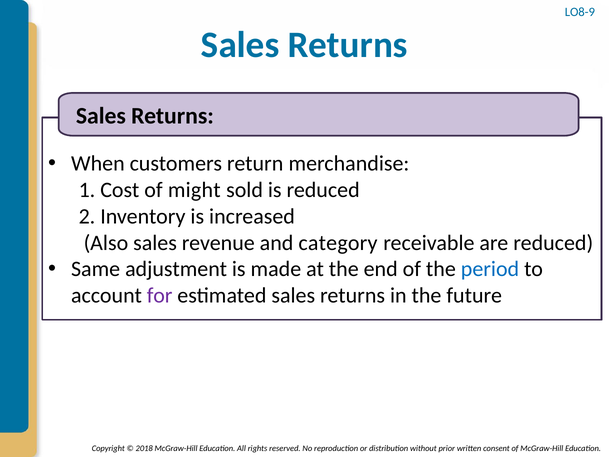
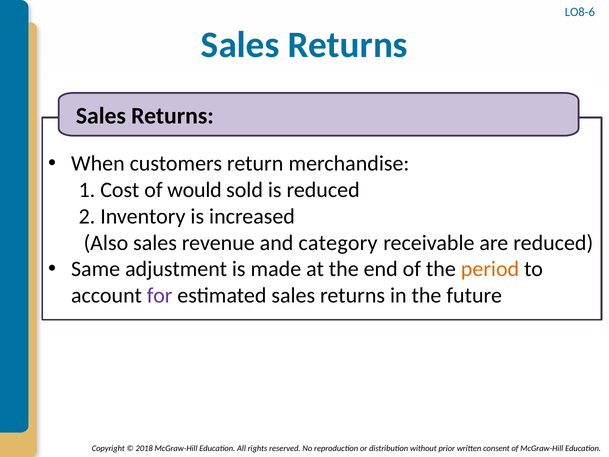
LO8-9: LO8-9 -> LO8-6
might: might -> would
period colour: blue -> orange
